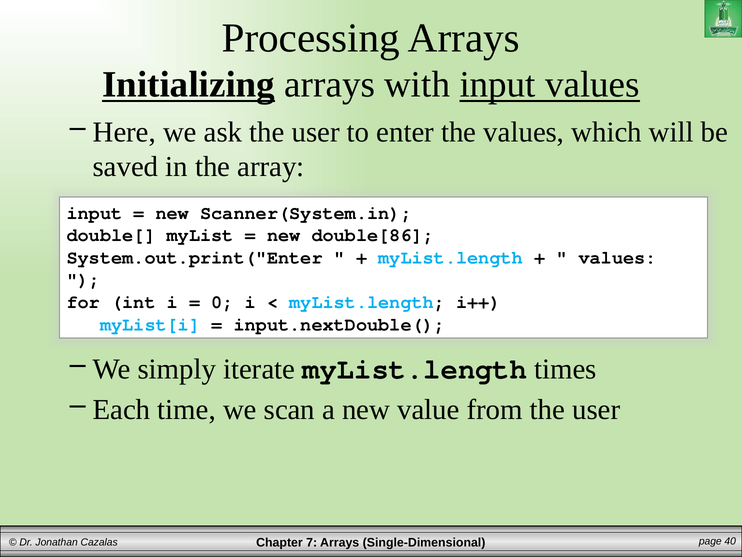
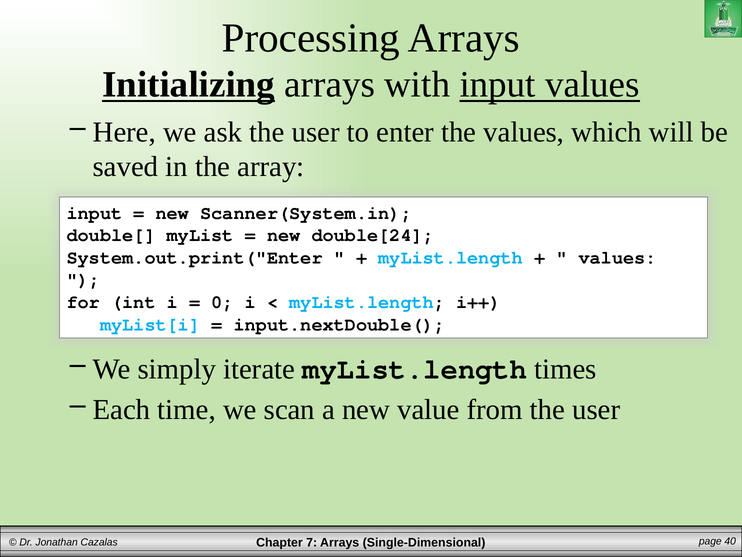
double[86: double[86 -> double[24
